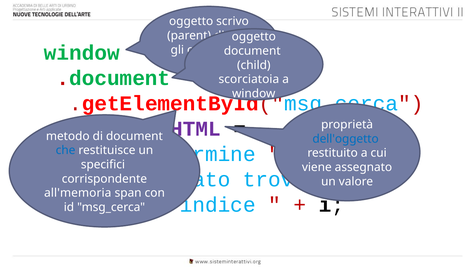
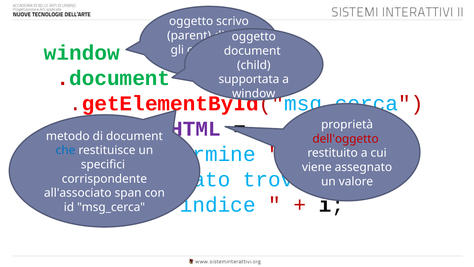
scorciatoia: scorciatoia -> supportata
dell'oggetto colour: blue -> red
all'memoria: all'memoria -> all'associato
